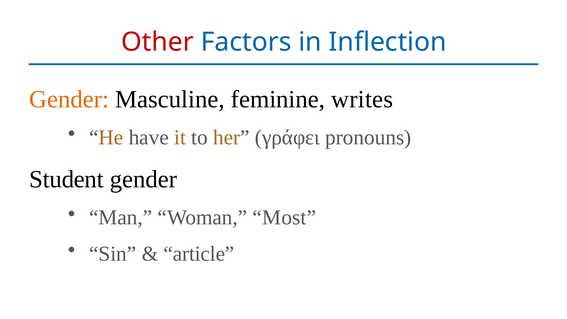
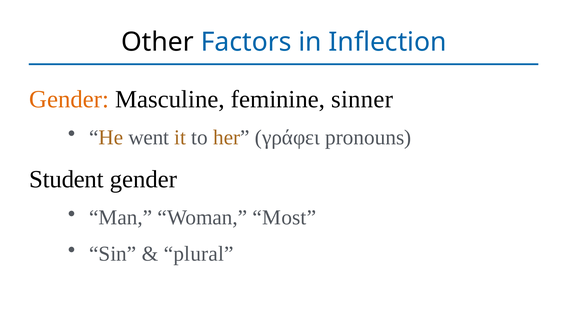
Other colour: red -> black
writes: writes -> sinner
have: have -> went
article: article -> plural
